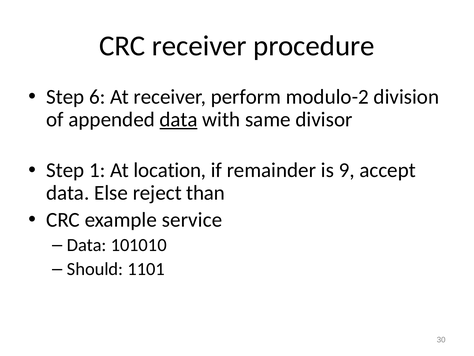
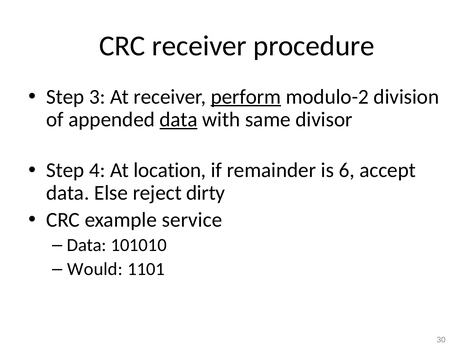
6: 6 -> 3
perform underline: none -> present
1: 1 -> 4
9: 9 -> 6
than: than -> dirty
Should: Should -> Would
